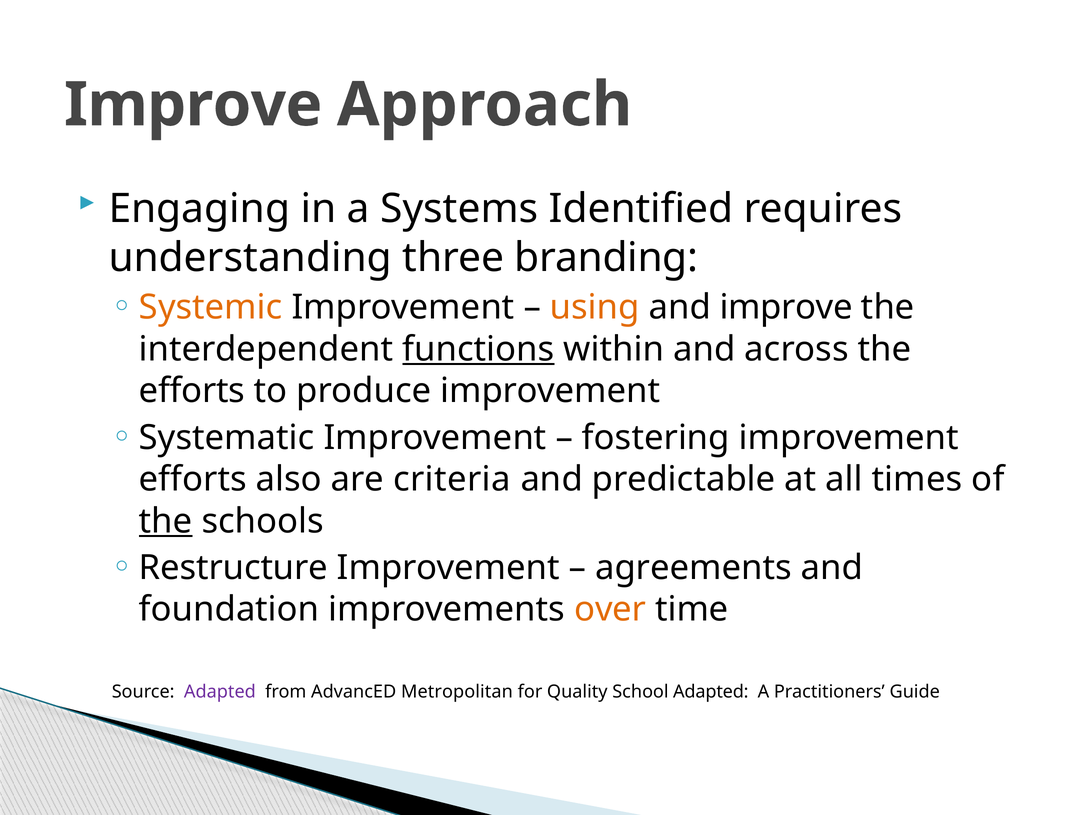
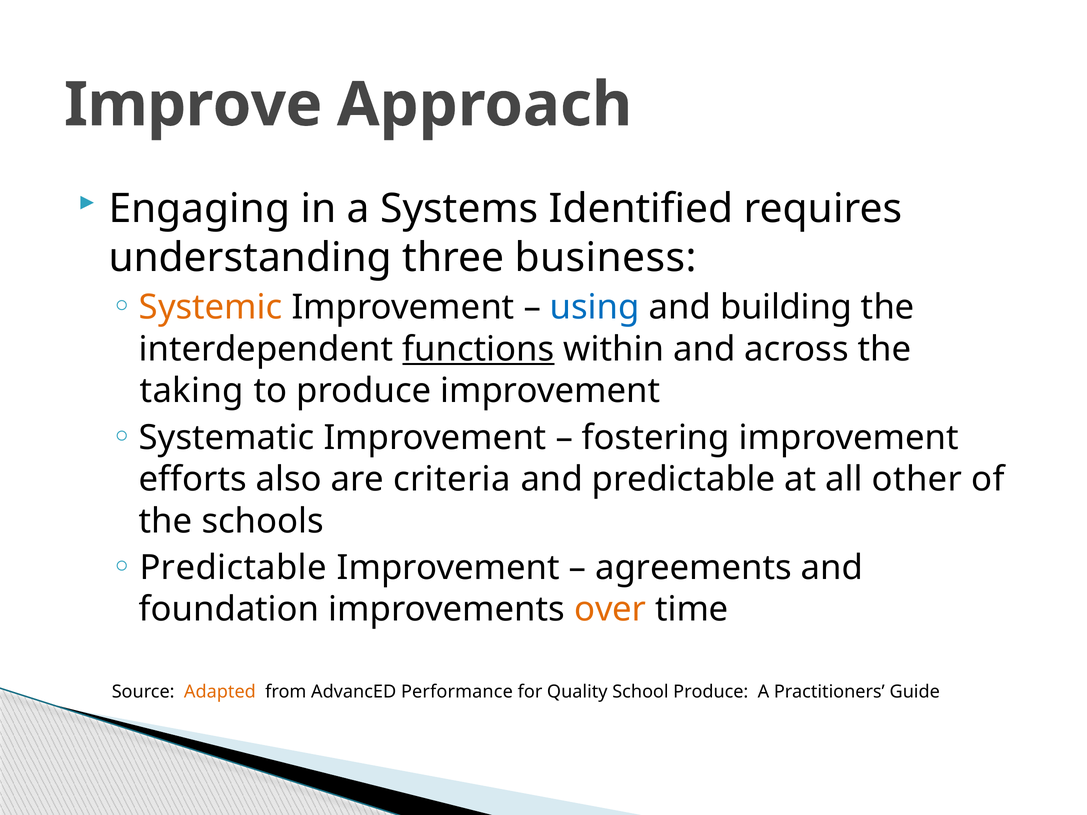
branding: branding -> business
using colour: orange -> blue
and improve: improve -> building
efforts at (192, 391): efforts -> taking
times: times -> other
the at (166, 521) underline: present -> none
Restructure at (233, 568): Restructure -> Predictable
Adapted at (220, 692) colour: purple -> orange
Metropolitan: Metropolitan -> Performance
School Adapted: Adapted -> Produce
